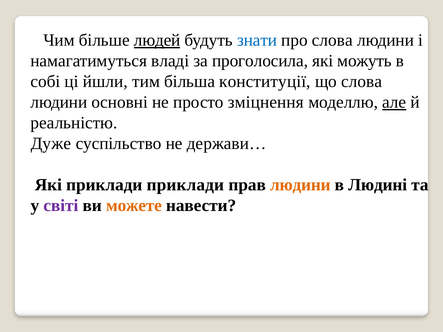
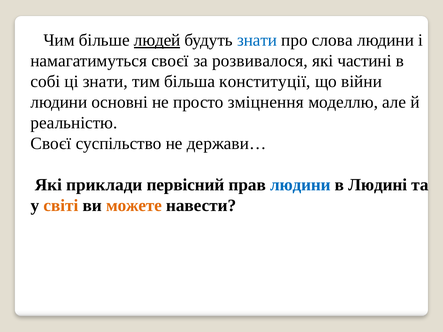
намагатимуться владі: владі -> своєї
проголосила: проголосила -> розвивалося
можуть: можуть -> частині
ці йшли: йшли -> знати
що слова: слова -> війни
але underline: present -> none
Дуже at (51, 144): Дуже -> Своєї
приклади приклади: приклади -> первісний
людини at (300, 185) colour: orange -> blue
світі colour: purple -> orange
